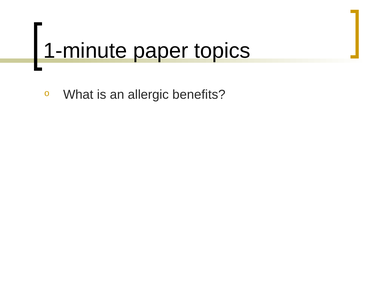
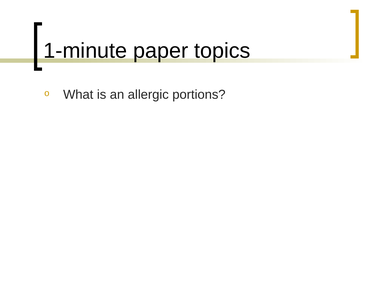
benefits: benefits -> portions
